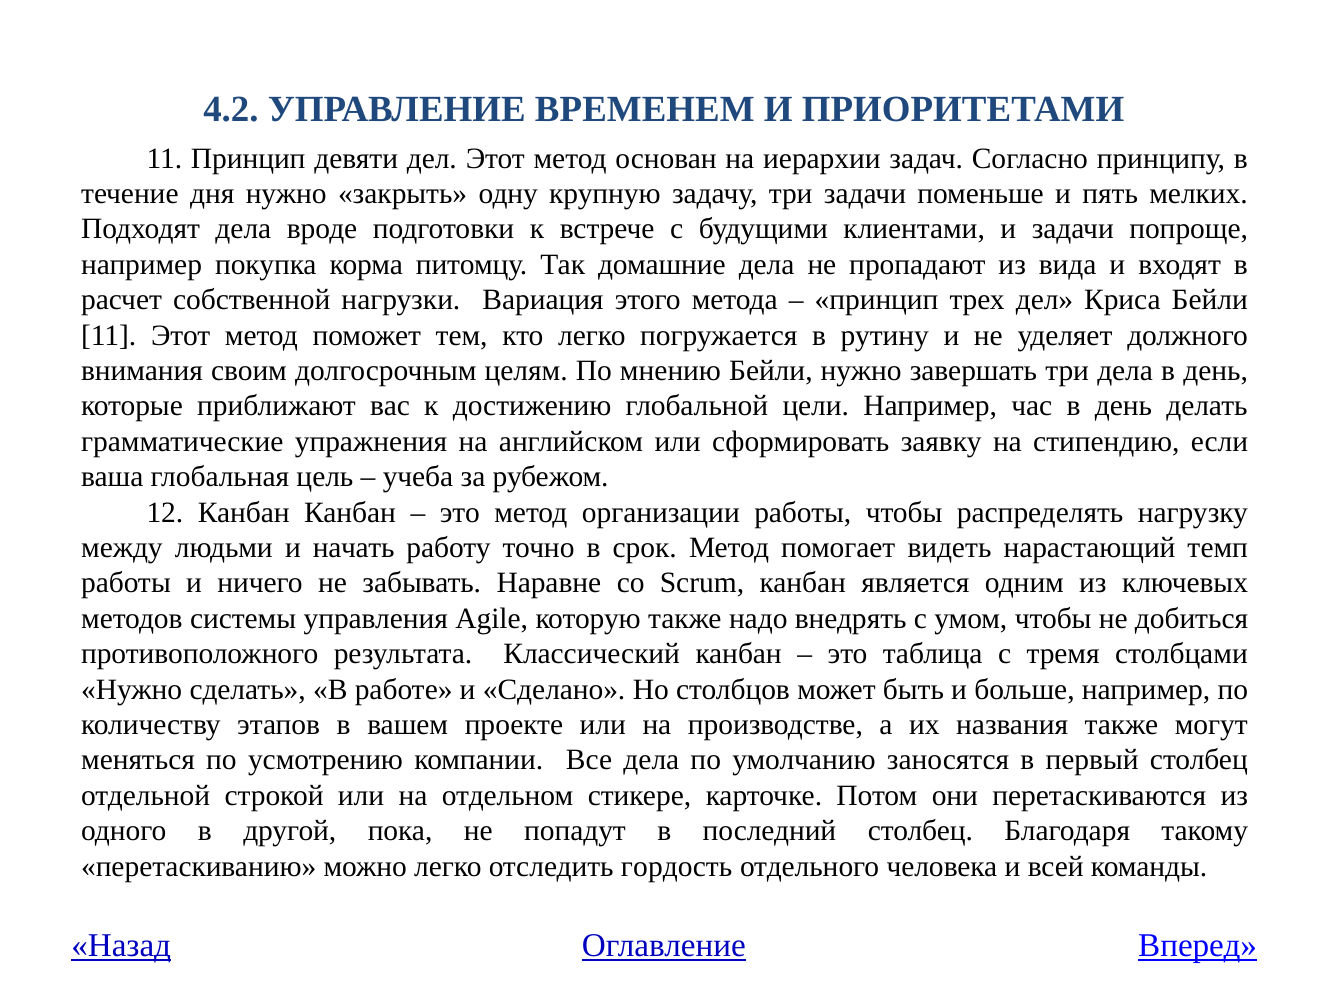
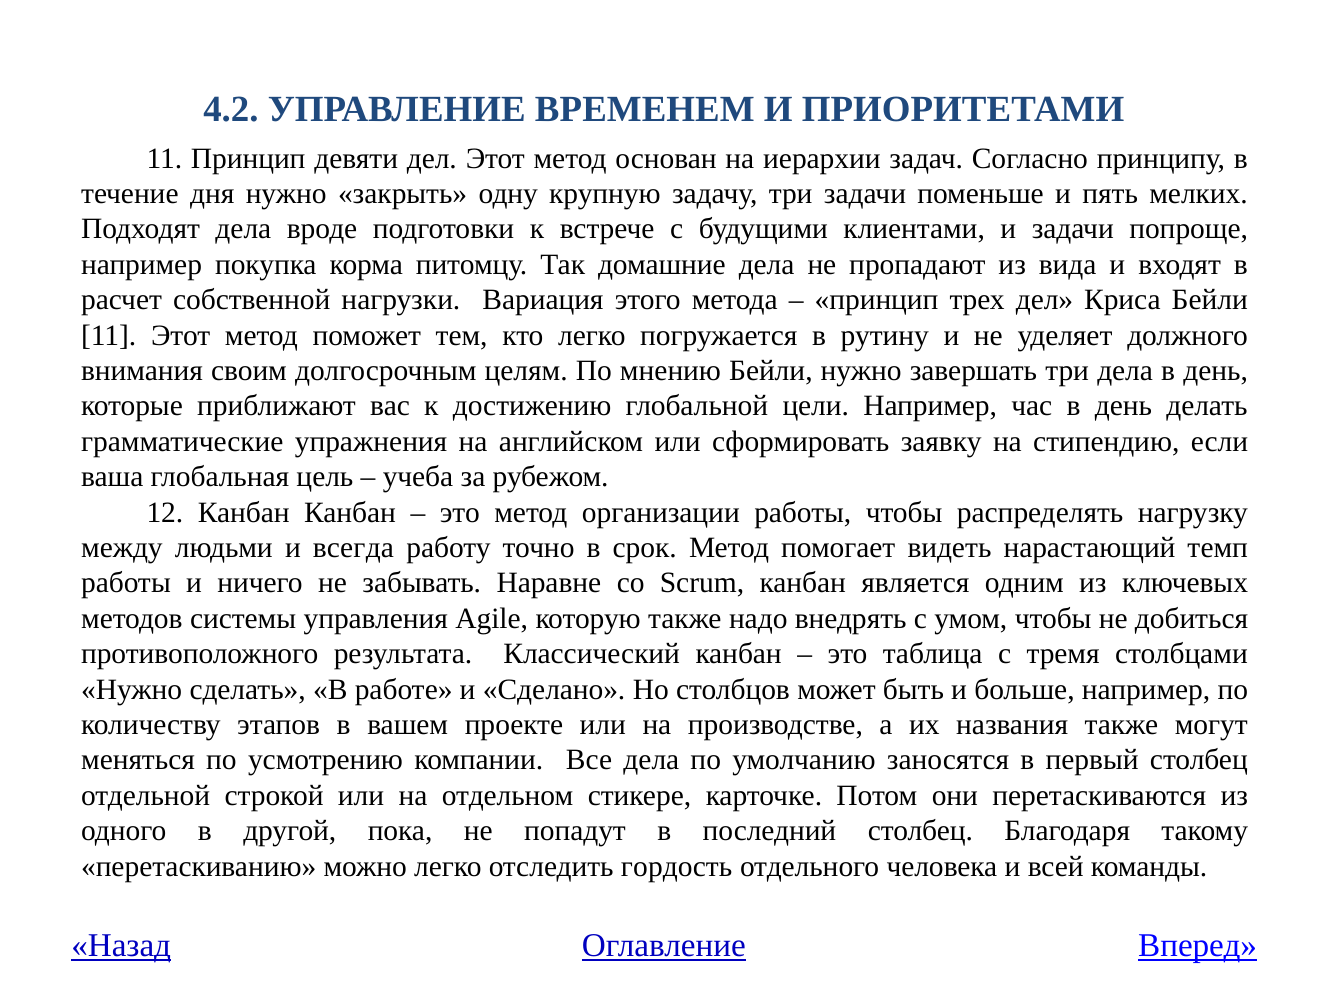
начать: начать -> всегда
